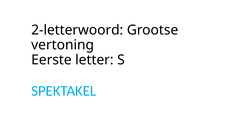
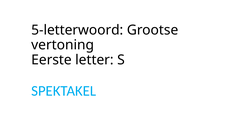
2-letterwoord: 2-letterwoord -> 5-letterwoord
